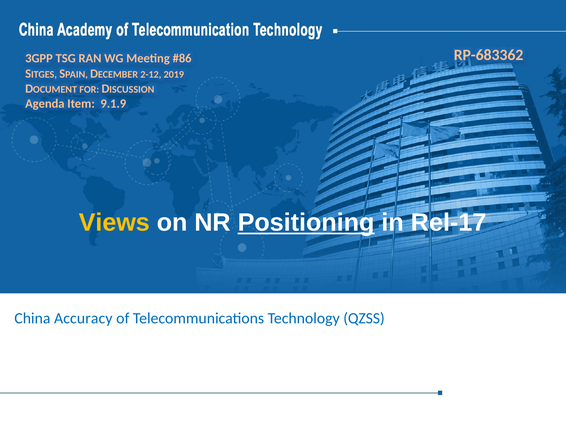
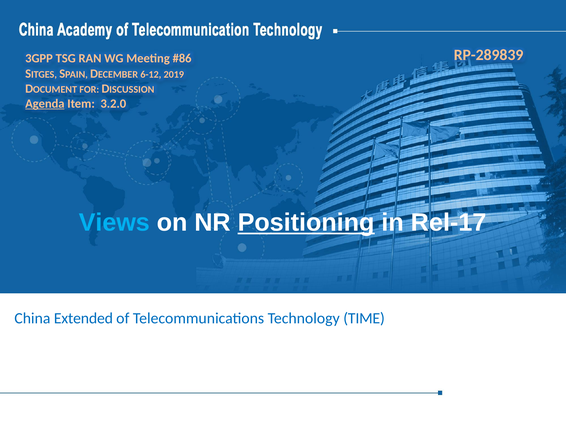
RP-683362: RP-683362 -> RP-289839
2-12: 2-12 -> 6-12
Agenda underline: none -> present
9.1.9: 9.1.9 -> 3.2.0
Views colour: yellow -> light blue
Accuracy: Accuracy -> Extended
QZSS: QZSS -> TIME
